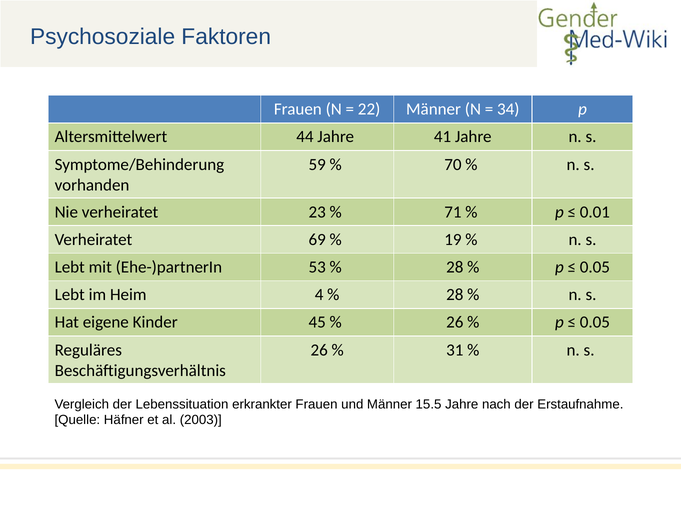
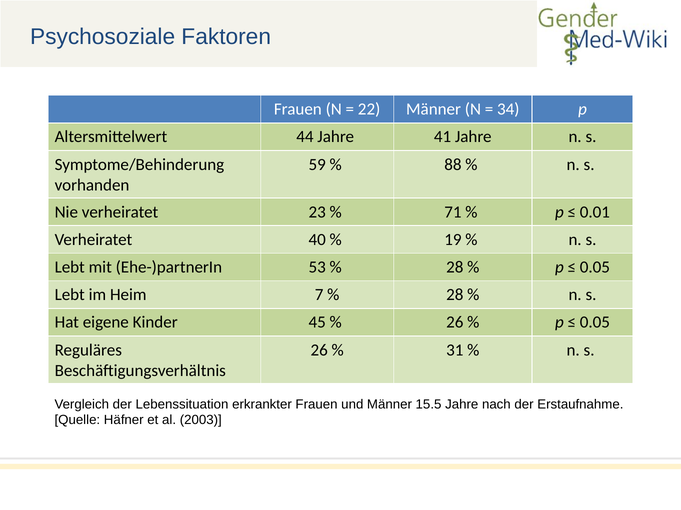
70: 70 -> 88
69: 69 -> 40
4: 4 -> 7
